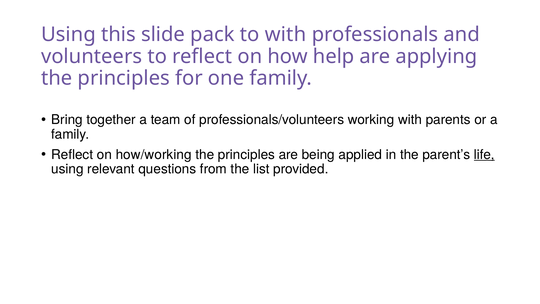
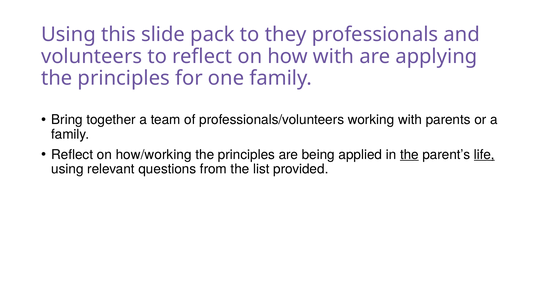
to with: with -> they
how help: help -> with
the at (409, 154) underline: none -> present
